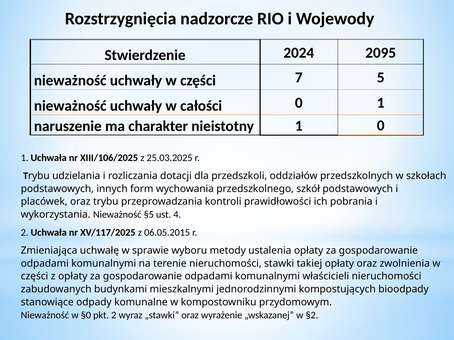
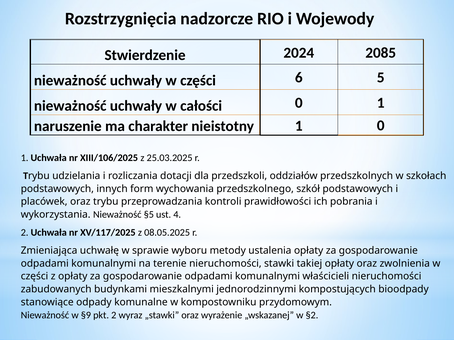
2095: 2095 -> 2085
7: 7 -> 6
06.05.2015: 06.05.2015 -> 08.05.2025
§0: §0 -> §9
